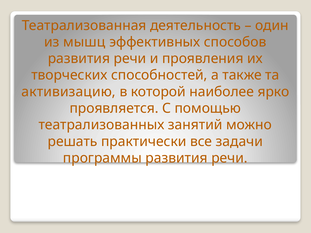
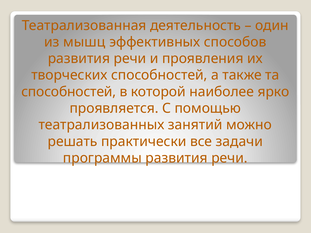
активизацию at (69, 92): активизацию -> способностей
